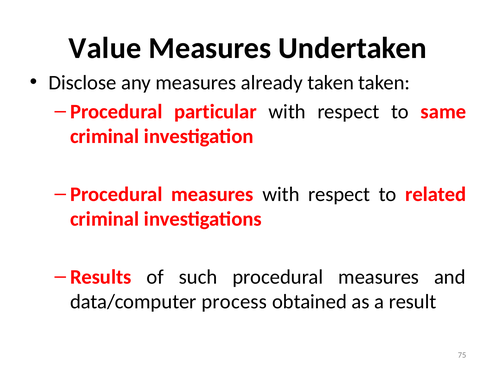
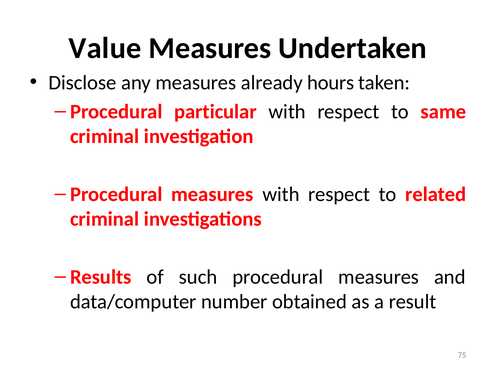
already taken: taken -> hours
process: process -> number
